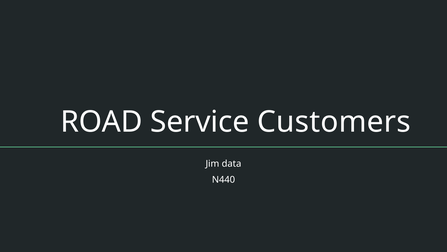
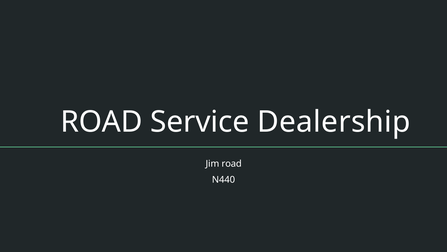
Customers: Customers -> Dealership
Jim data: data -> road
